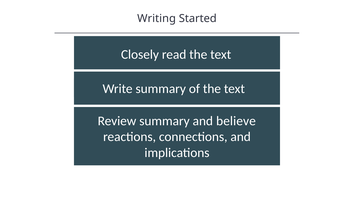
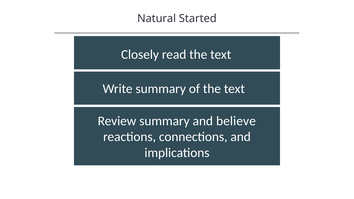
Writing: Writing -> Natural
